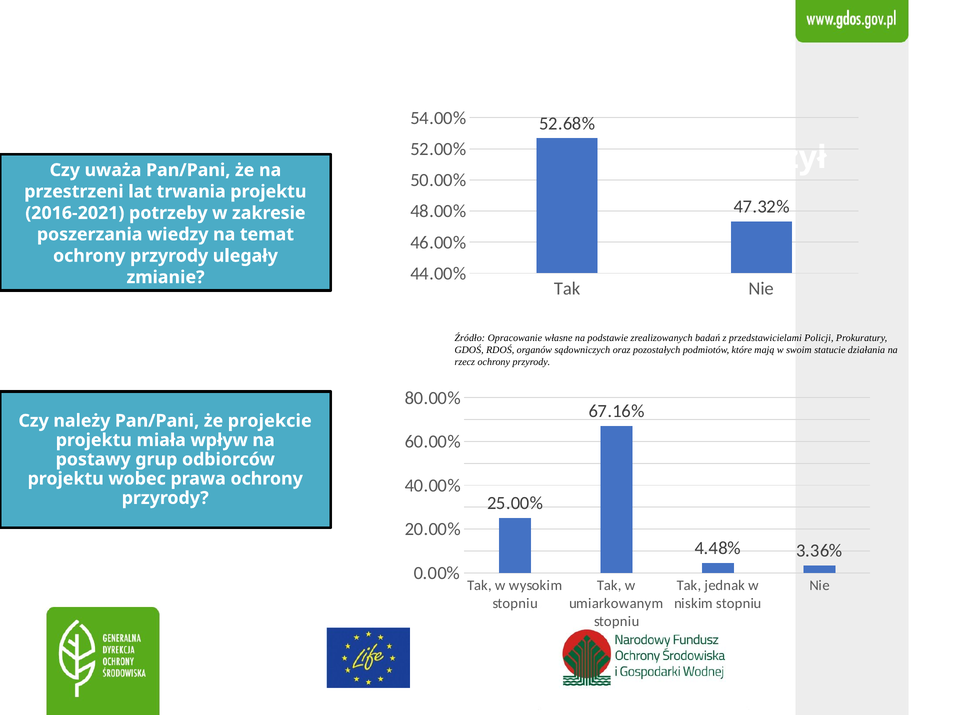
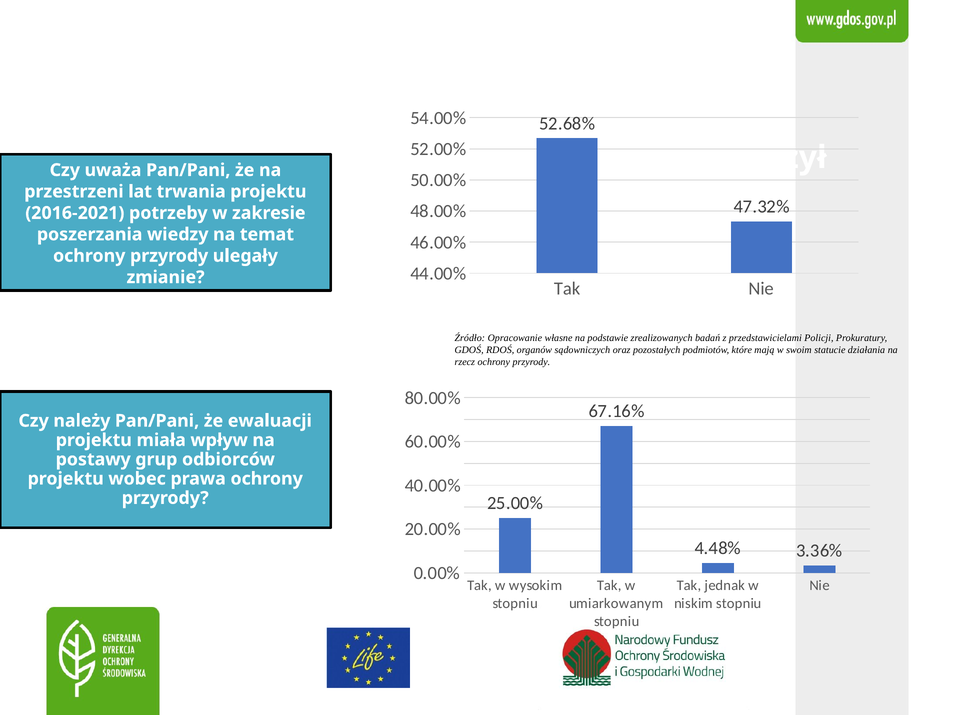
projekcie: projekcie -> ewaluacji
